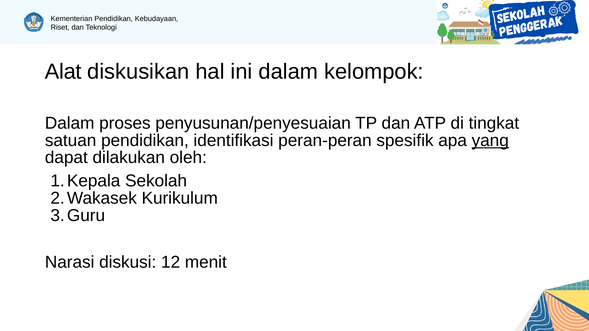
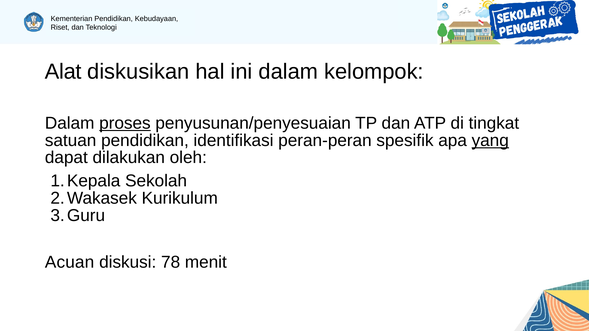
proses underline: none -> present
Narasi: Narasi -> Acuan
12: 12 -> 78
